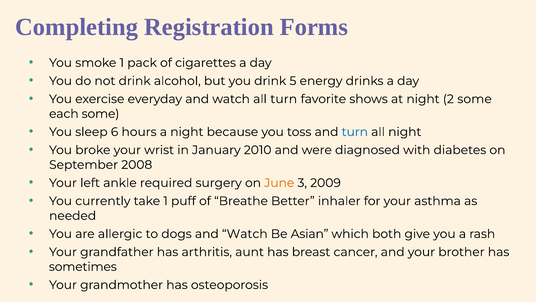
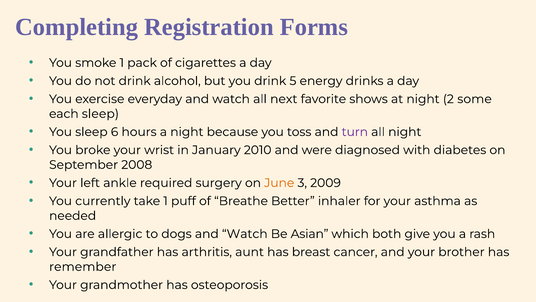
all turn: turn -> next
each some: some -> sleep
turn at (355, 132) colour: blue -> purple
sometimes: sometimes -> remember
